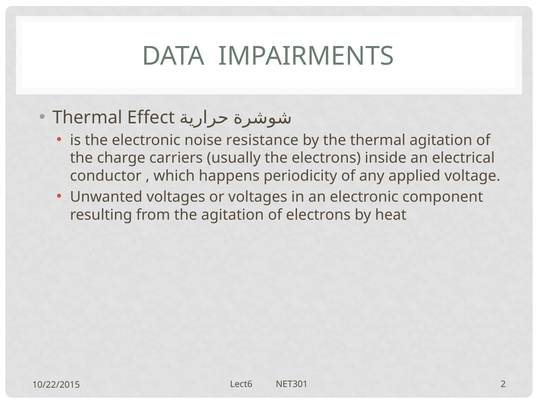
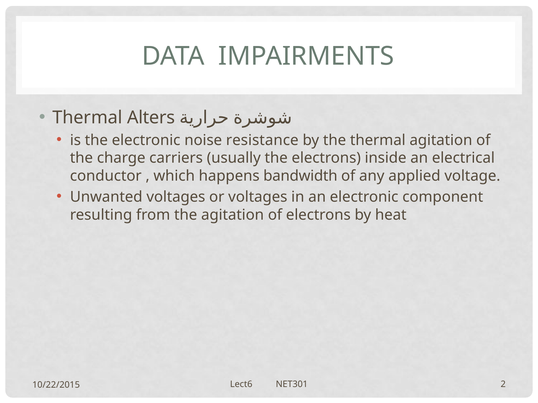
Effect: Effect -> Alters
periodicity: periodicity -> bandwidth
